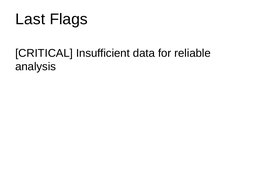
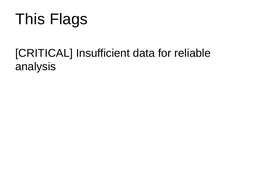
Last: Last -> This
